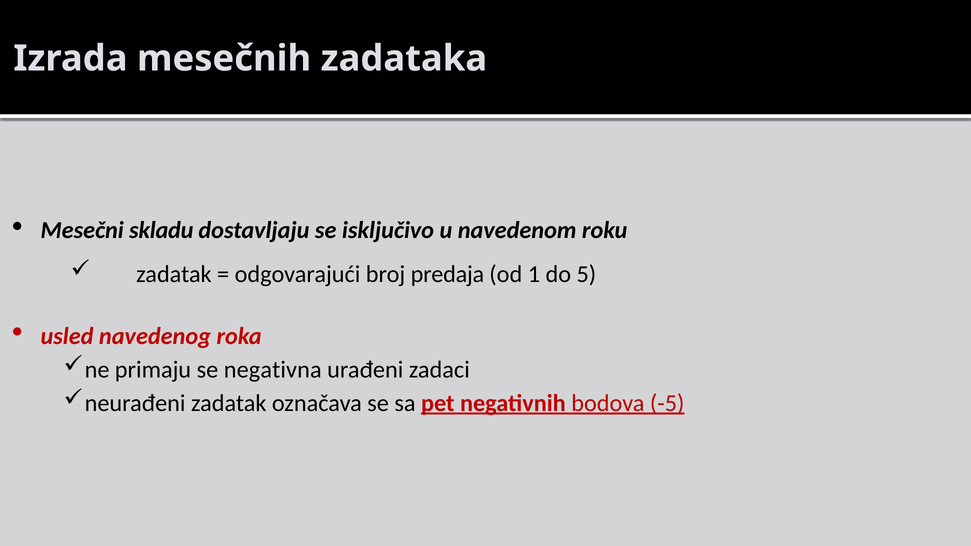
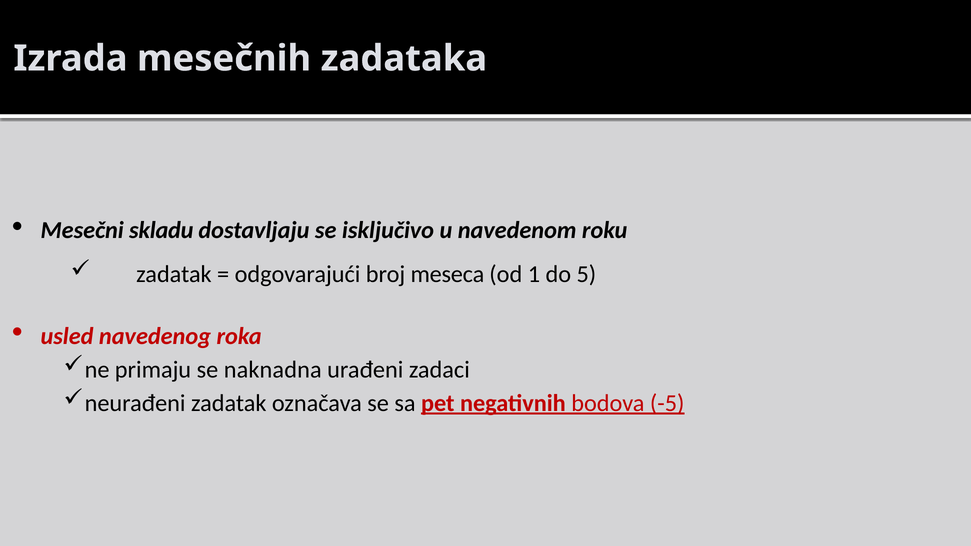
predaja: predaja -> meseca
negativna: negativna -> naknadna
